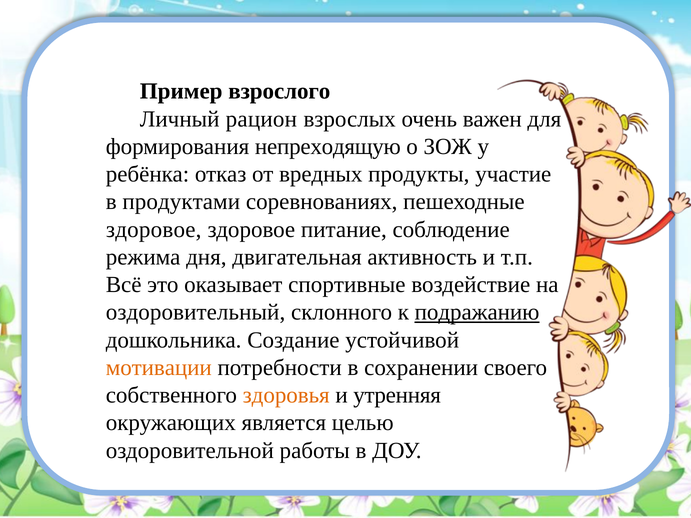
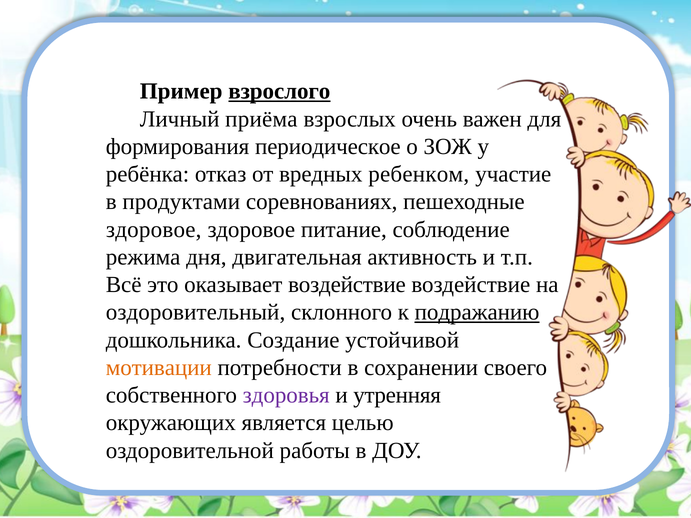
взрослого underline: none -> present
рацион: рацион -> приёма
непреходящую: непреходящую -> периодическое
продукты: продукты -> ребенком
оказывает спортивные: спортивные -> воздействие
здоровья colour: orange -> purple
